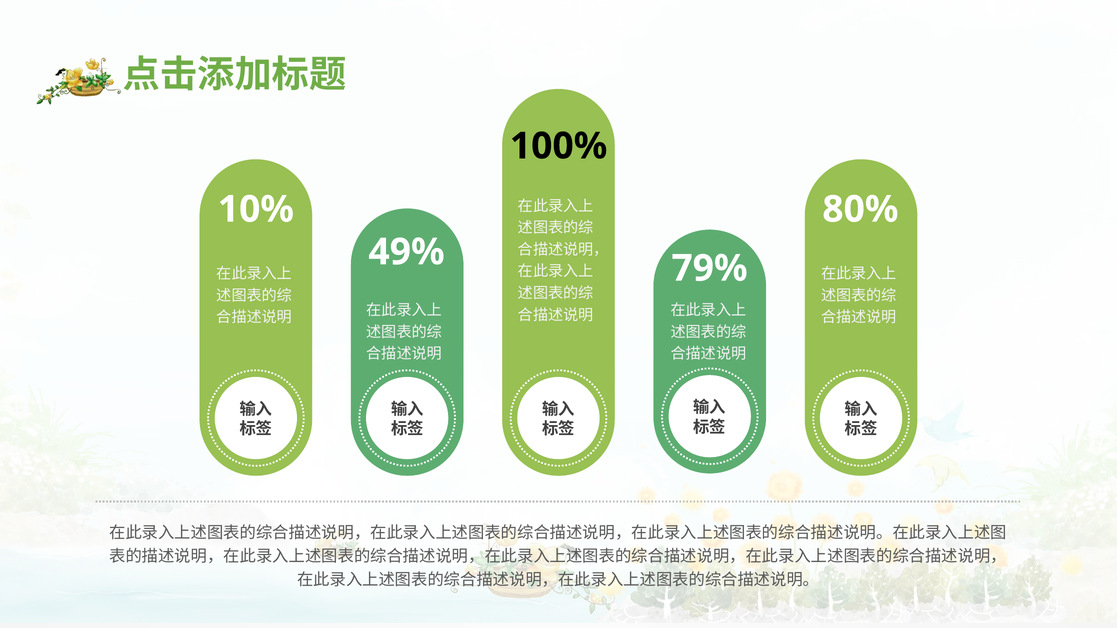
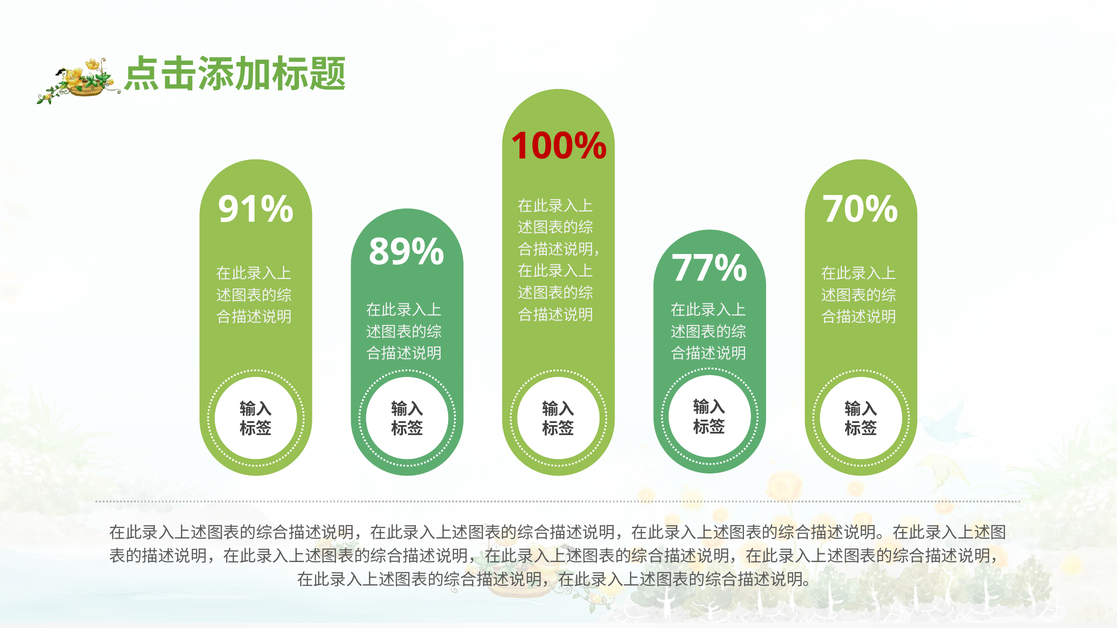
100% colour: black -> red
10%: 10% -> 91%
80%: 80% -> 70%
49%: 49% -> 89%
79%: 79% -> 77%
